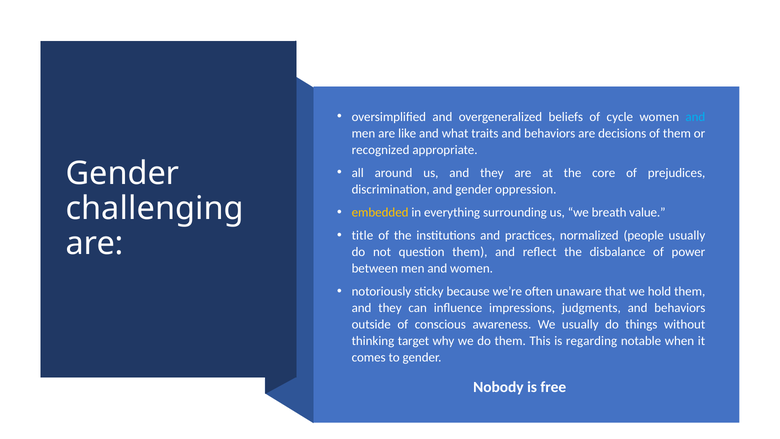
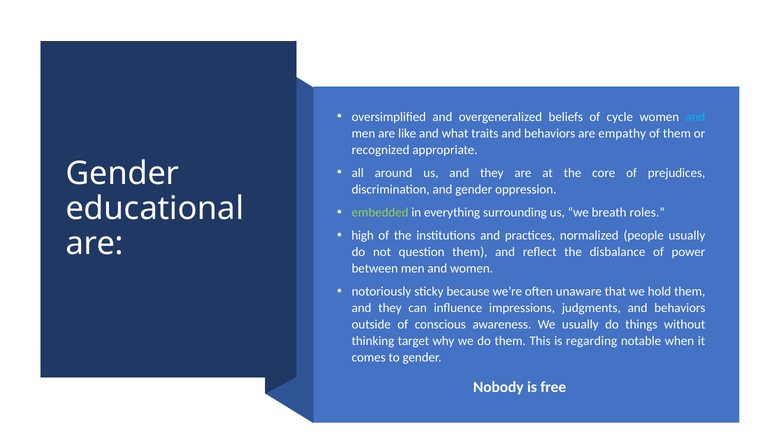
decisions: decisions -> empathy
challenging: challenging -> educational
embedded colour: yellow -> light green
value: value -> roles
title: title -> high
